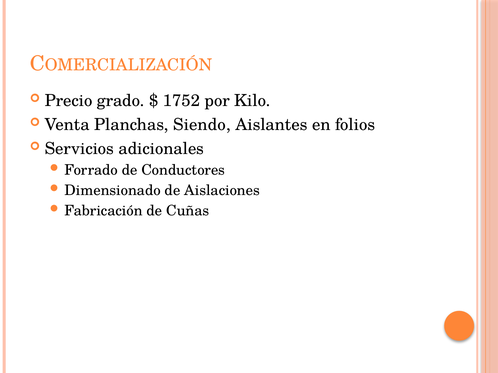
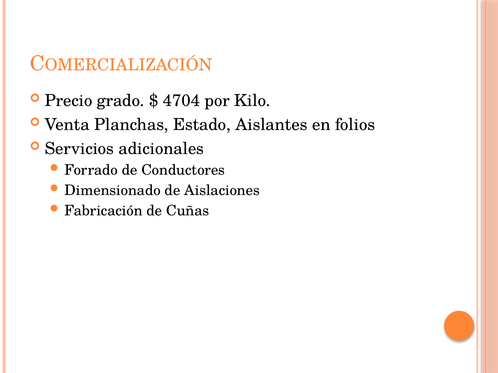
1752: 1752 -> 4704
Siendo: Siendo -> Estado
